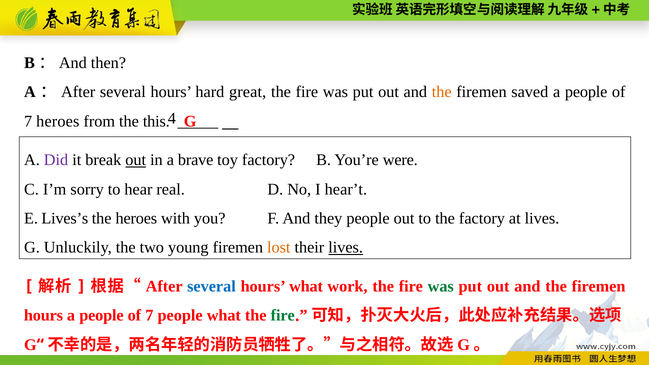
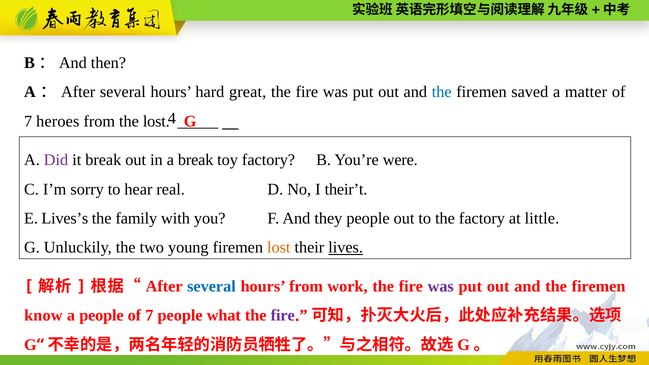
the at (442, 92) colour: orange -> blue
saved a people: people -> matter
the this: this -> lost
out at (136, 160) underline: present -> none
a brave: brave -> break
hear’t: hear’t -> their’t
the heroes: heroes -> family
at lives: lives -> little
hours what: what -> from
was at (441, 287) colour: green -> purple
hours at (44, 316): hours -> know
fire at (283, 316) colour: green -> purple
